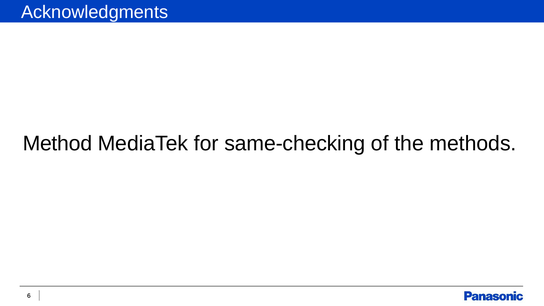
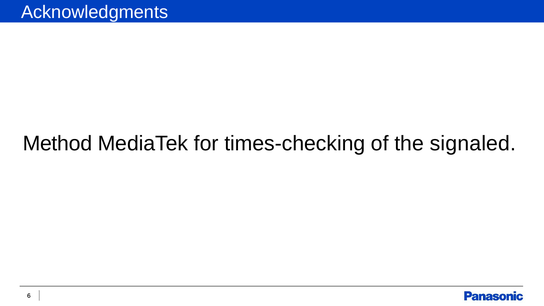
same-checking: same-checking -> times-checking
methods: methods -> signaled
